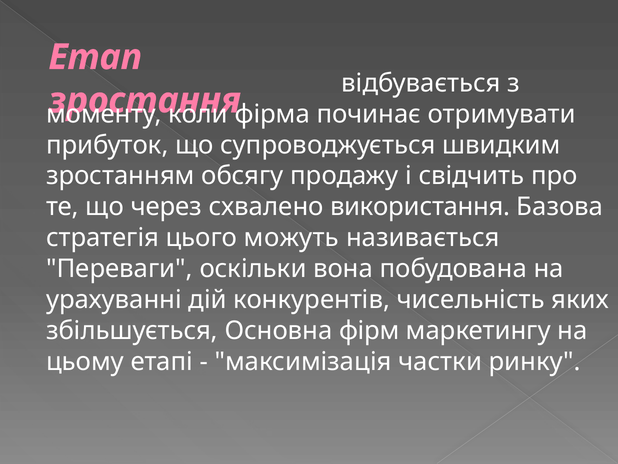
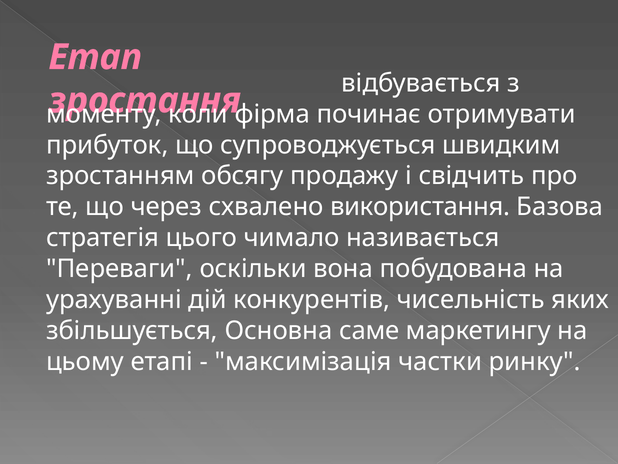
можуть: можуть -> чимало
фірм: фірм -> саме
